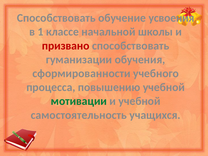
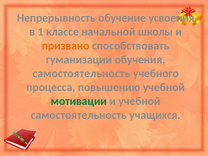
Способствовать at (56, 18): Способствовать -> Непрерывность
призвано colour: red -> orange
сформированности at (81, 73): сформированности -> самостоятельность
